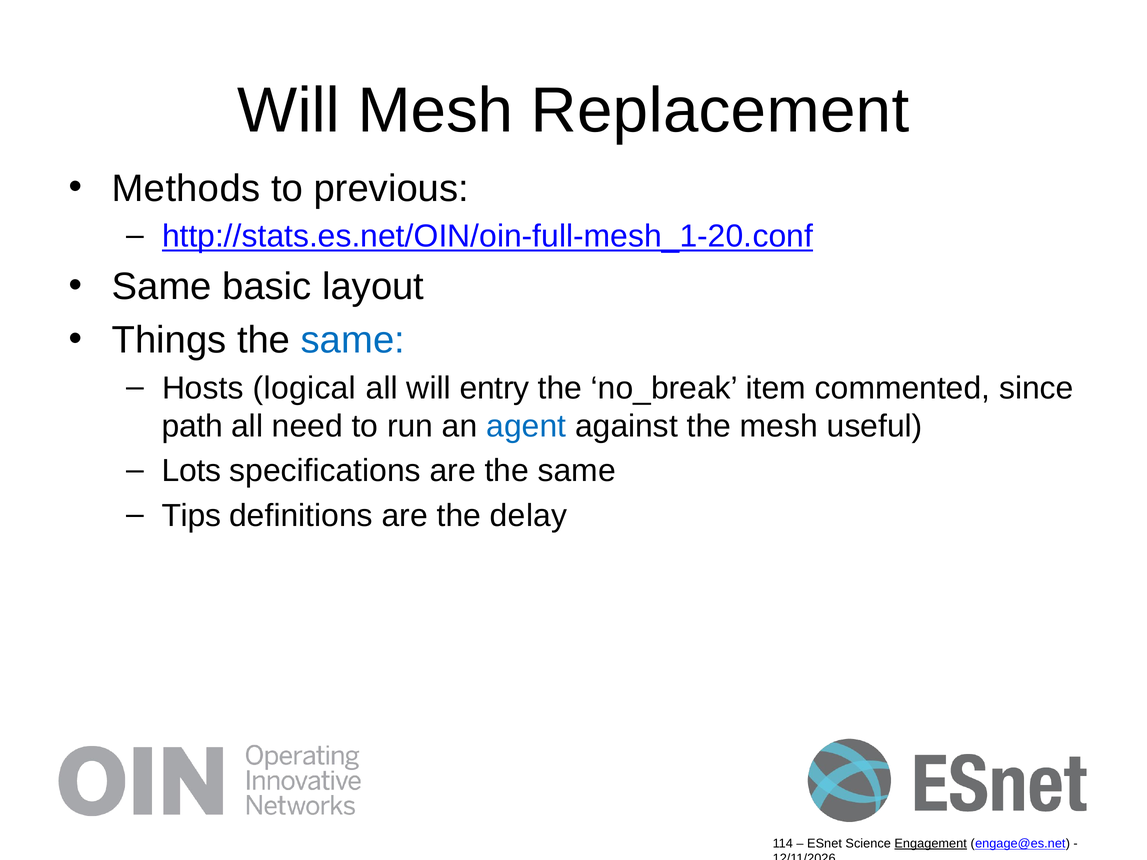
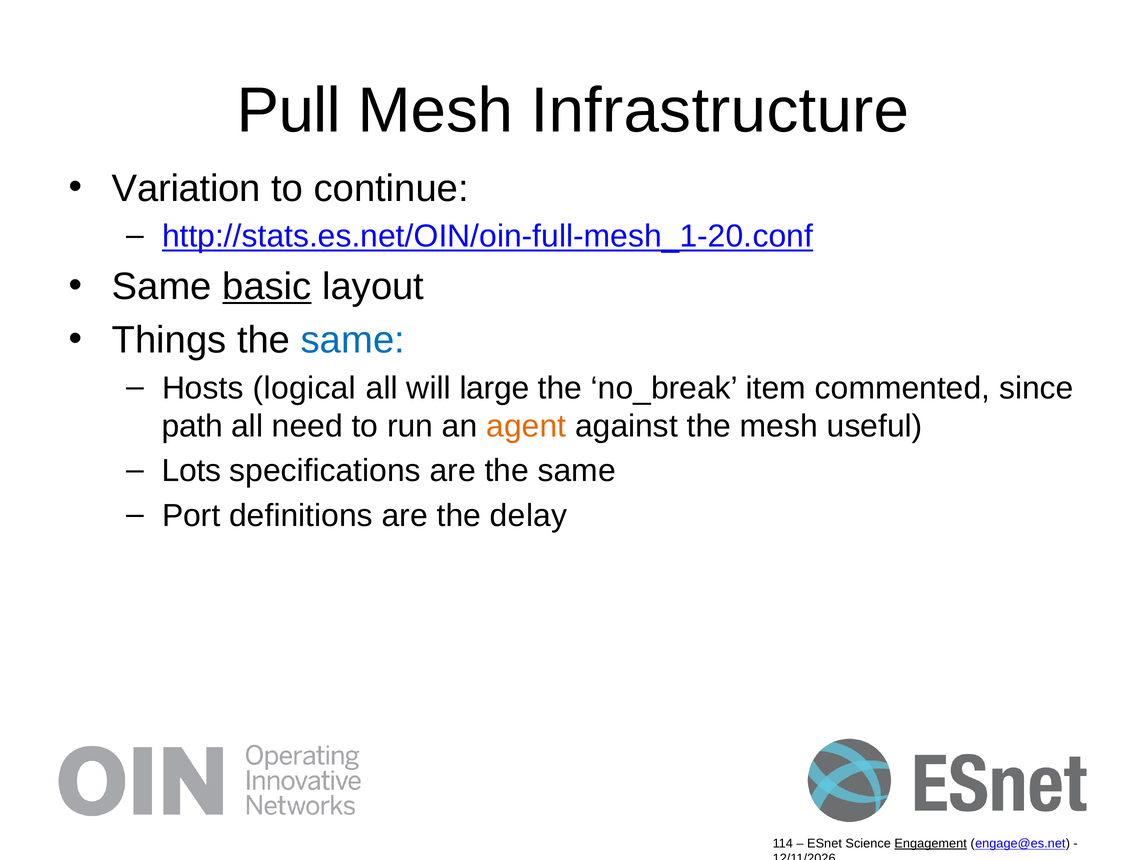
Will at (289, 111): Will -> Pull
Replacement: Replacement -> Infrastructure
Methods: Methods -> Variation
previous: previous -> continue
basic underline: none -> present
entry: entry -> large
agent colour: blue -> orange
Tips: Tips -> Port
